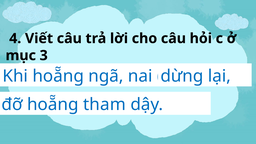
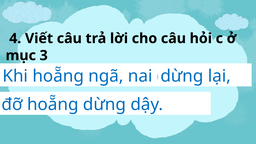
hoẵng tham: tham -> dừng
